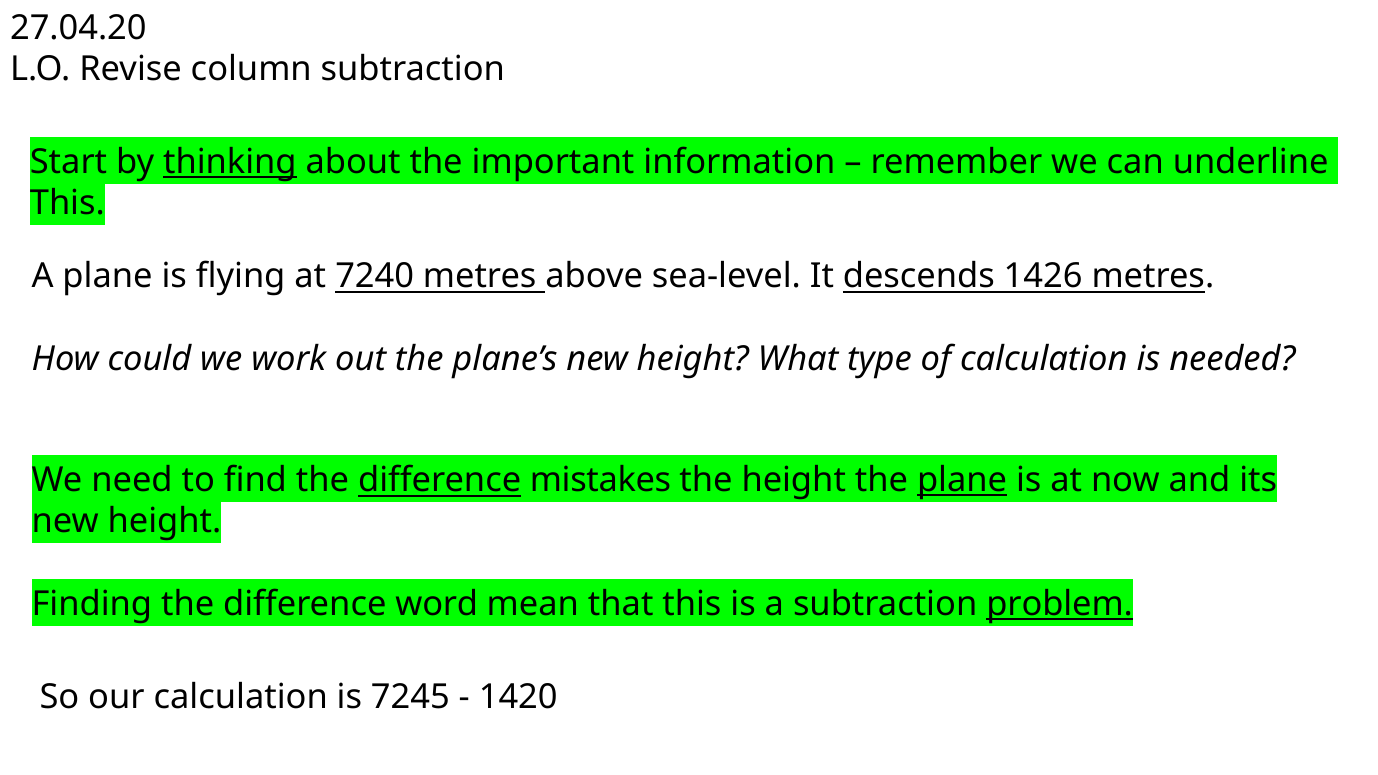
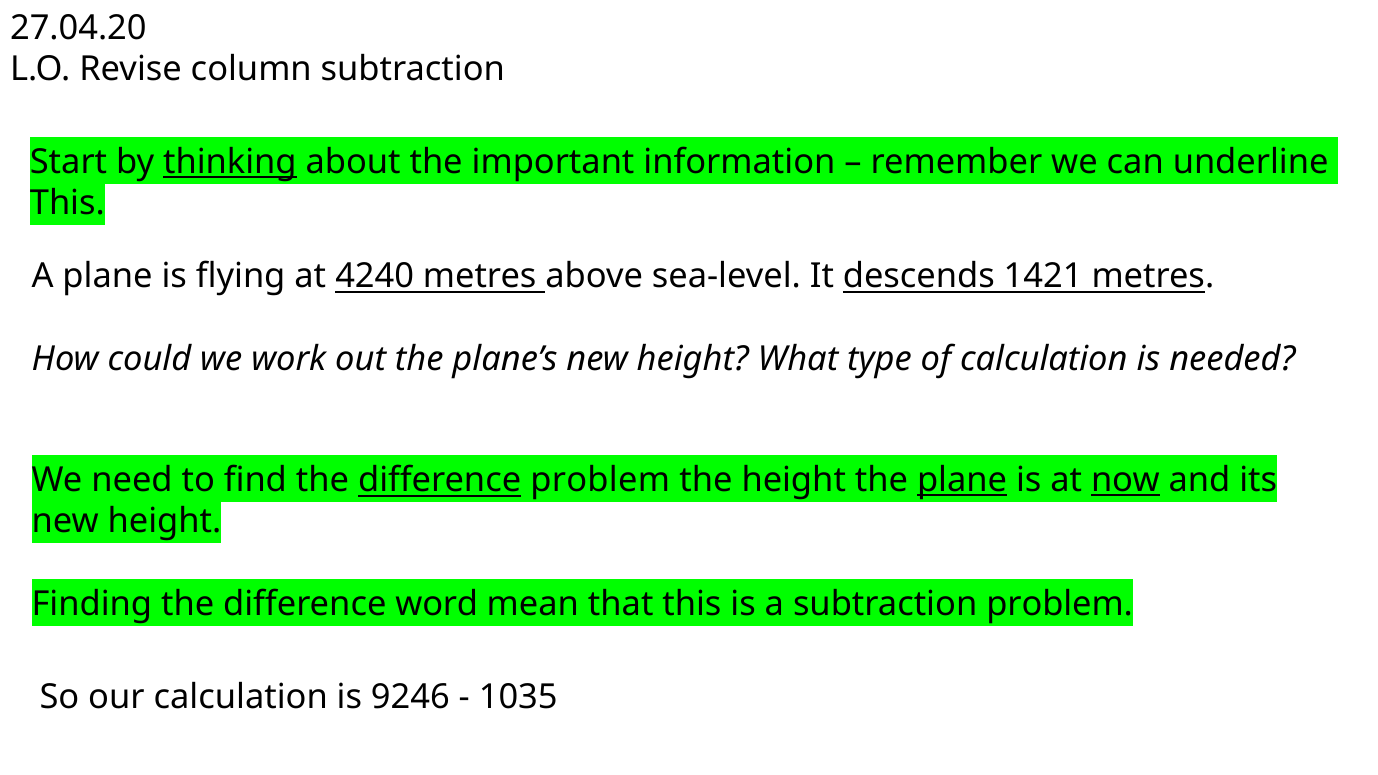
7240: 7240 -> 4240
1426: 1426 -> 1421
difference mistakes: mistakes -> problem
now underline: none -> present
problem at (1060, 604) underline: present -> none
7245: 7245 -> 9246
1420: 1420 -> 1035
